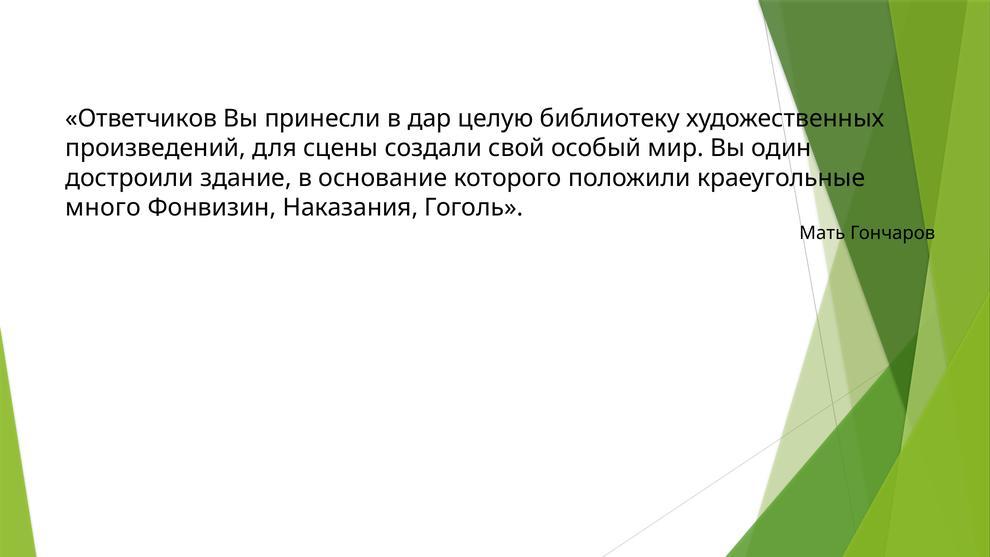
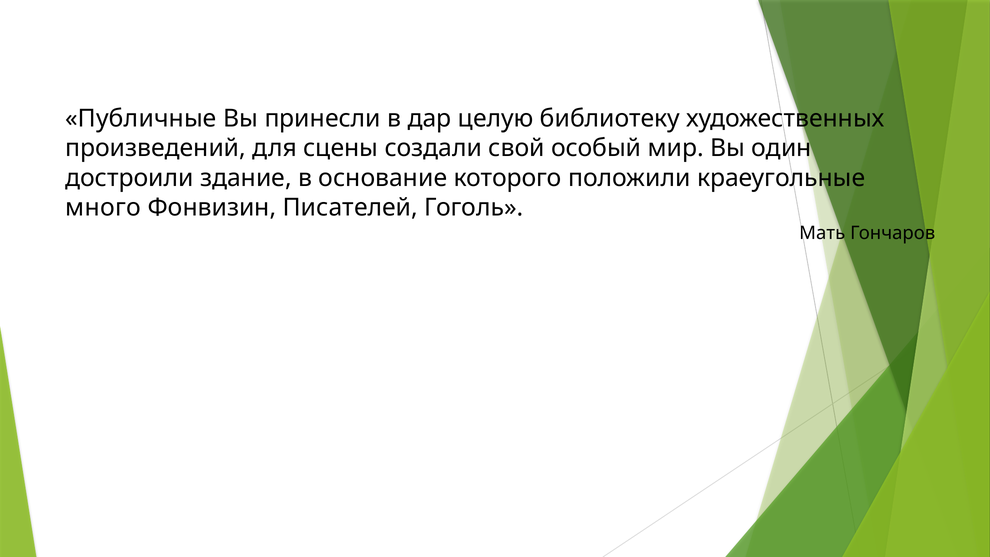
Ответчиков: Ответчиков -> Публичные
Наказания: Наказания -> Писателей
